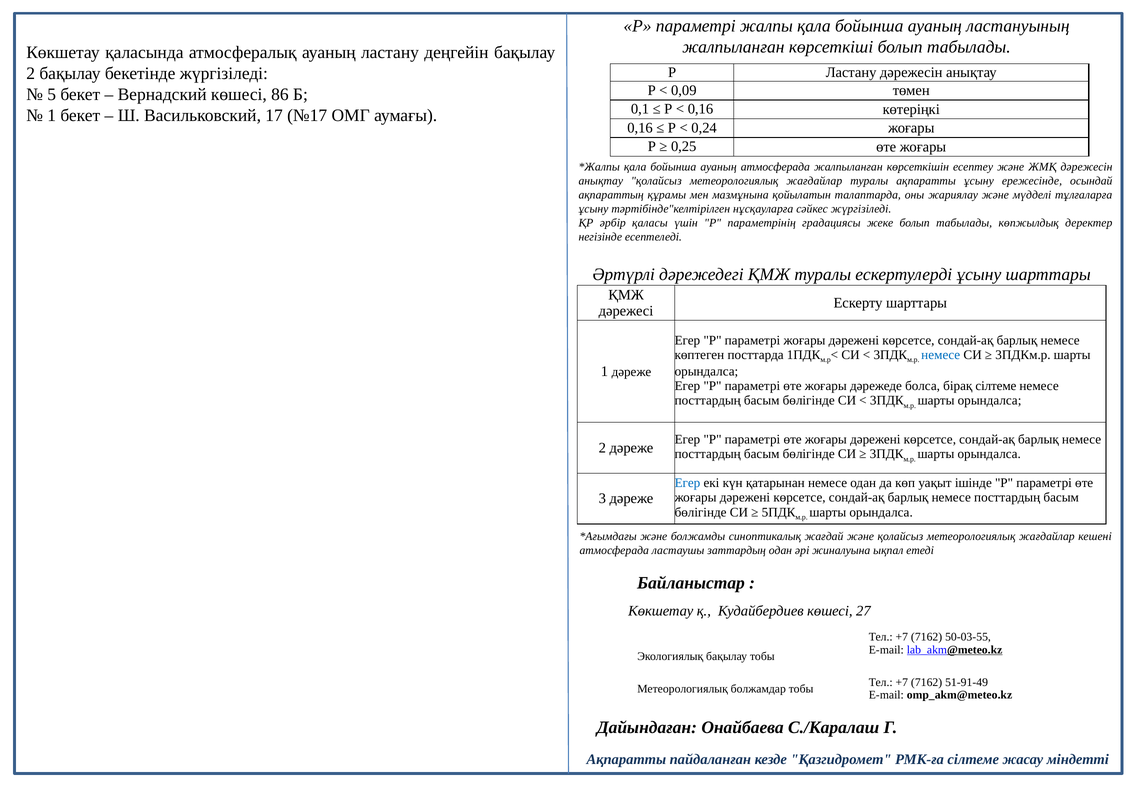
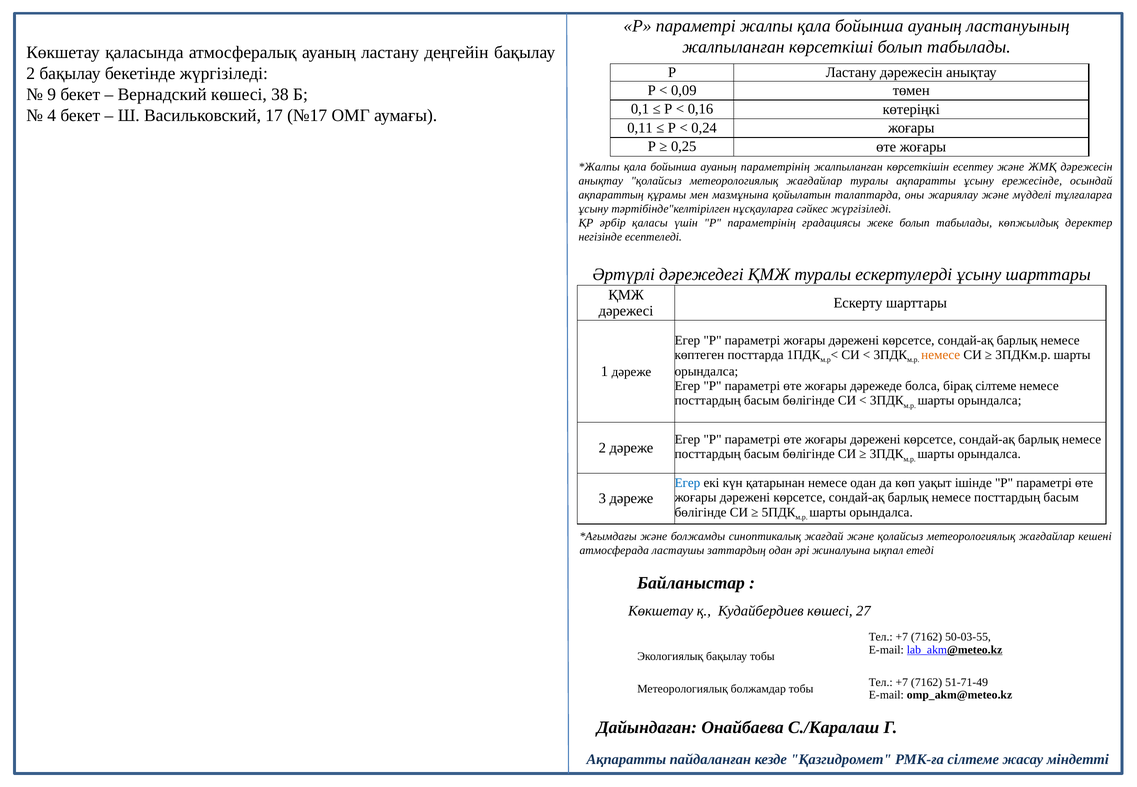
5: 5 -> 9
86: 86 -> 38
1 at (52, 116): 1 -> 4
0,16 at (640, 128): 0,16 -> 0,11
ауаның атмосферада: атмосферада -> параметрінің
немесе at (941, 355) colour: blue -> orange
51-91-49: 51-91-49 -> 51-71-49
